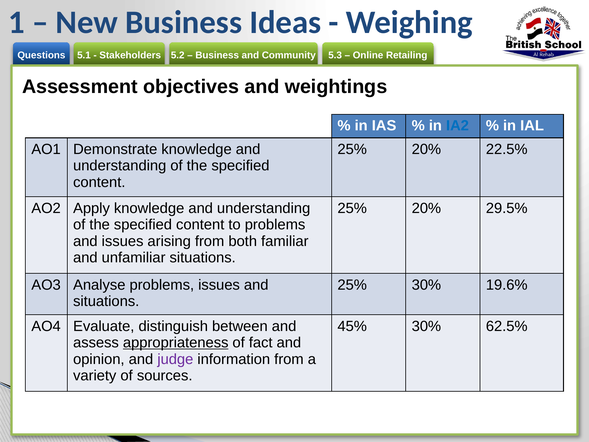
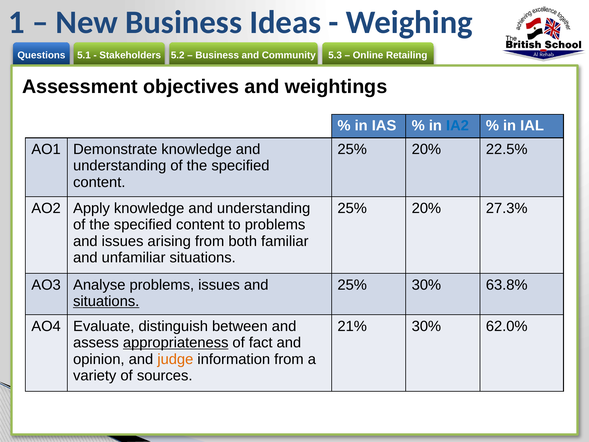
29.5%: 29.5% -> 27.3%
19.6%: 19.6% -> 63.8%
situations at (106, 301) underline: none -> present
45%: 45% -> 21%
62.5%: 62.5% -> 62.0%
judge colour: purple -> orange
